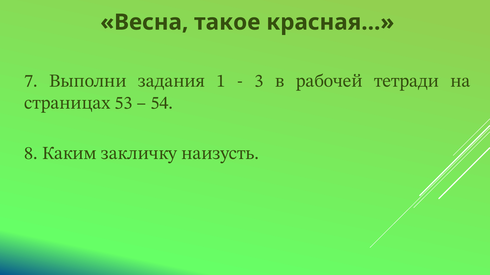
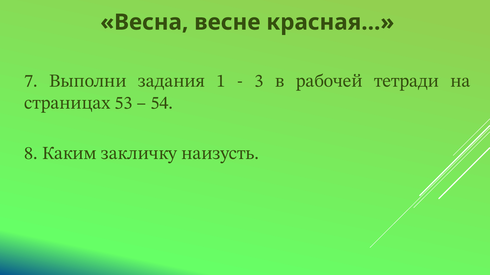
такое: такое -> весне
